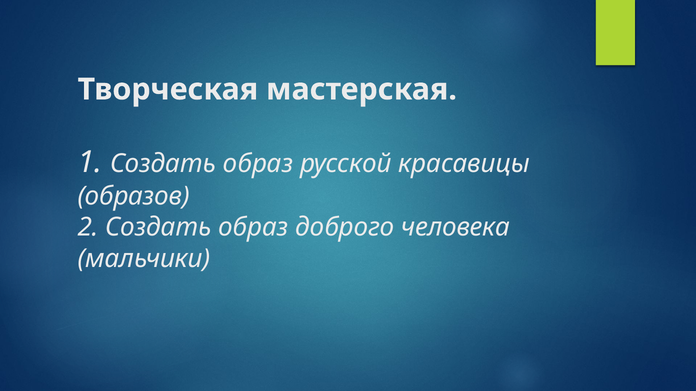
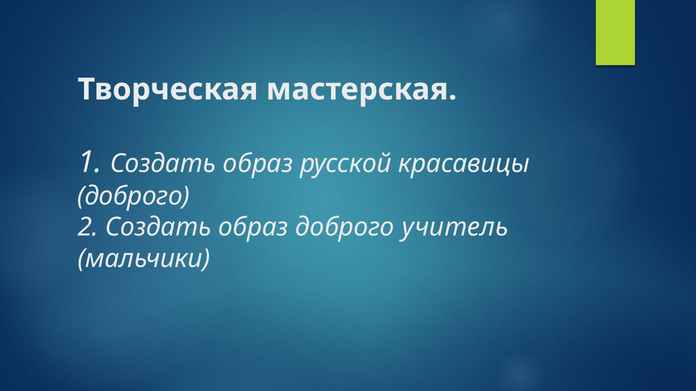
образов at (134, 196): образов -> доброго
человека: человека -> учитель
